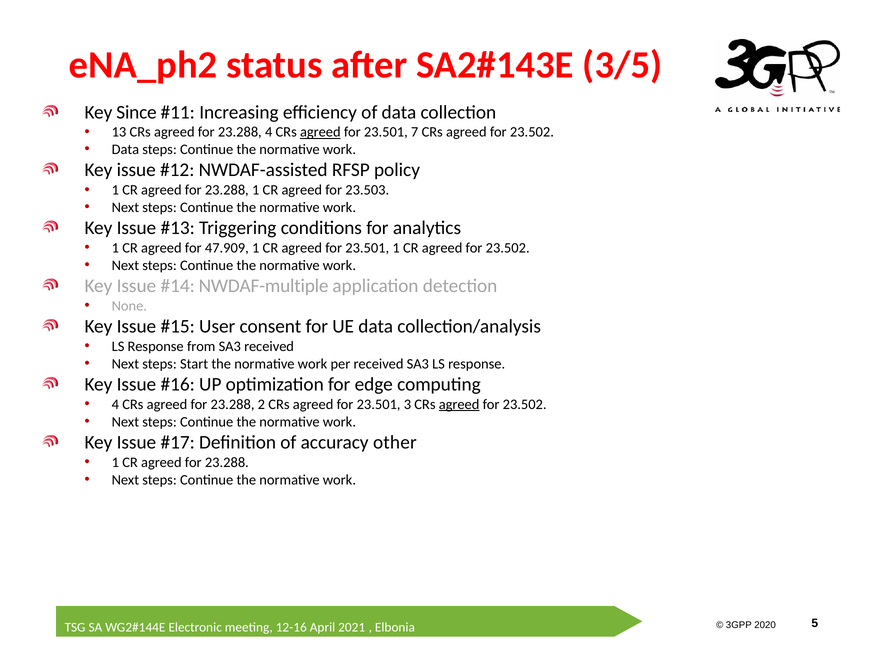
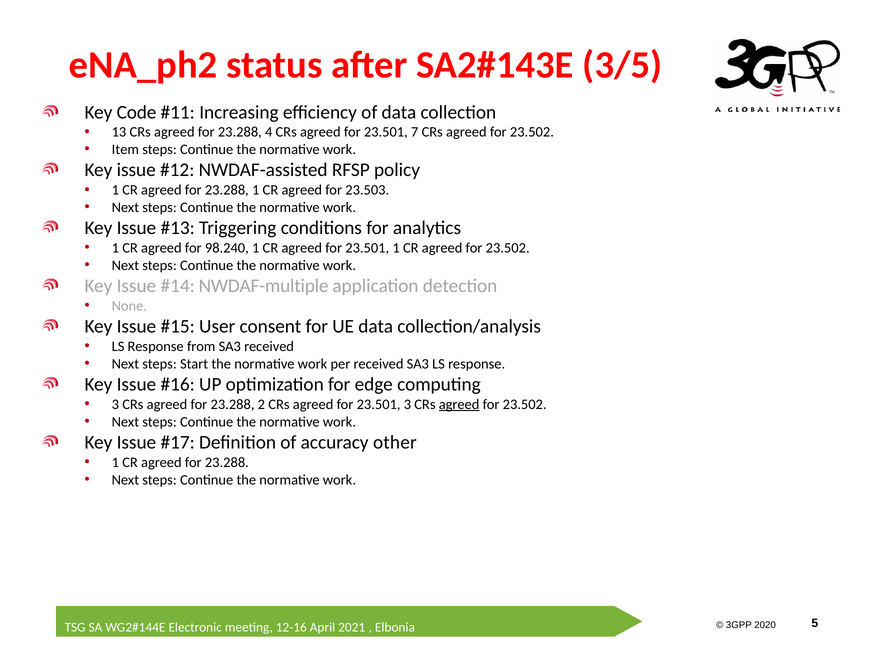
Since: Since -> Code
agreed at (320, 132) underline: present -> none
Data at (125, 149): Data -> Item
47.909: 47.909 -> 98.240
4 at (115, 404): 4 -> 3
